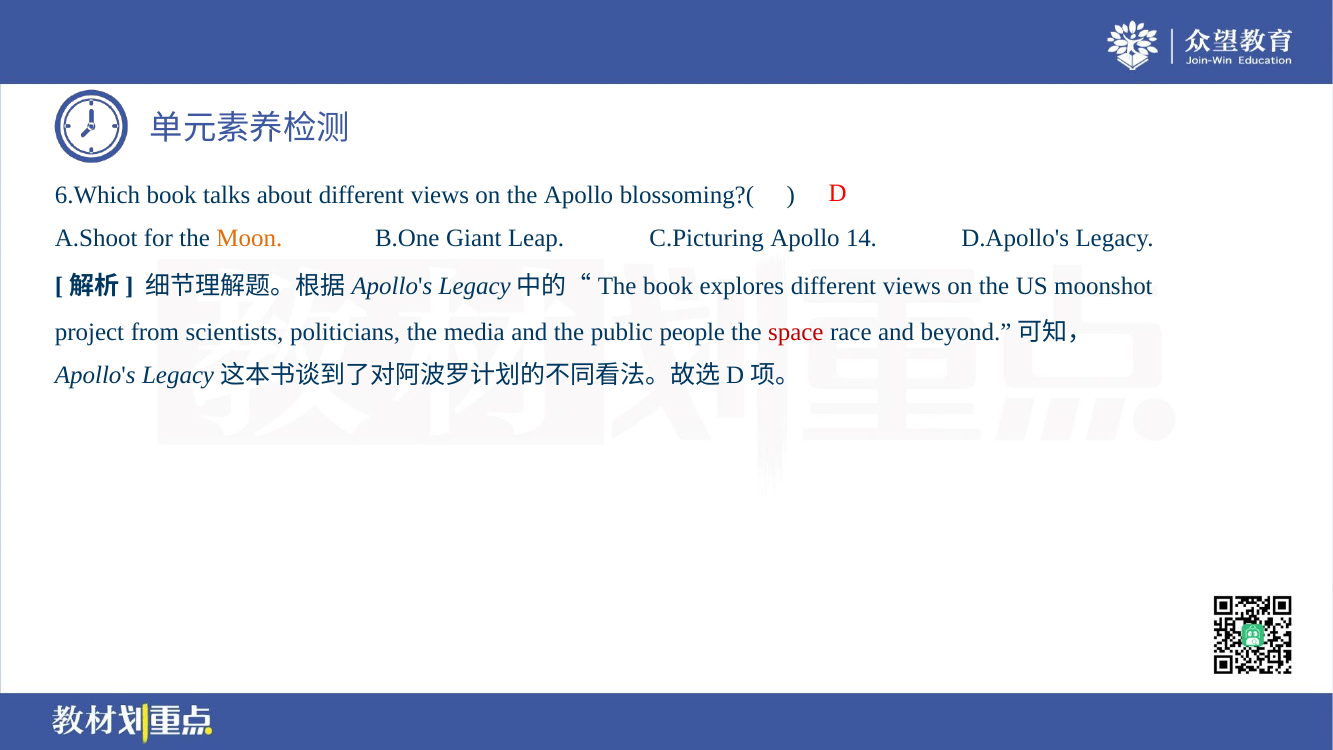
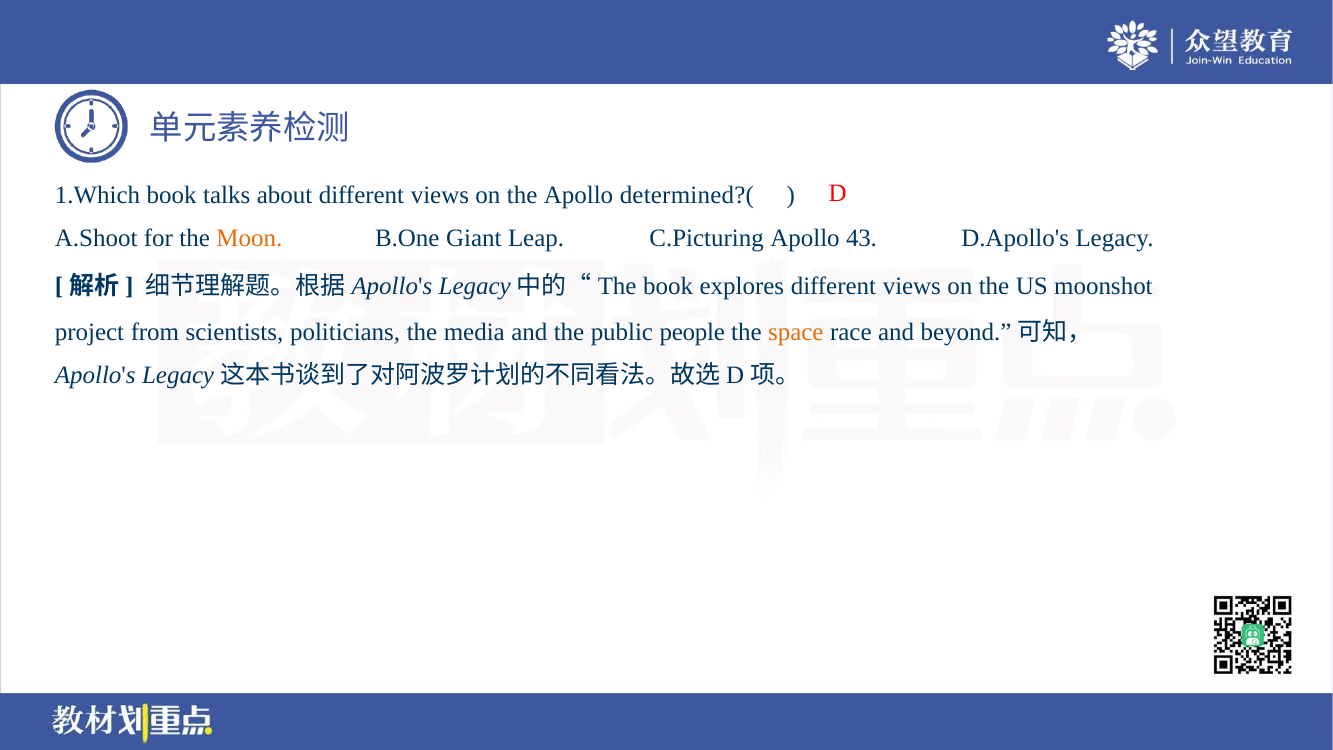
6.Which: 6.Which -> 1.Which
blossoming?(: blossoming?( -> determined?(
14: 14 -> 43
space colour: red -> orange
